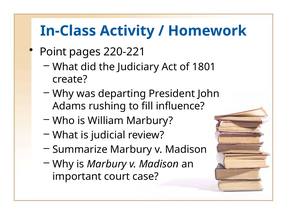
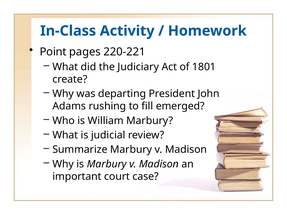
influence: influence -> emerged
